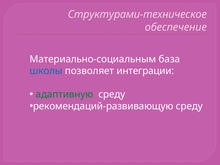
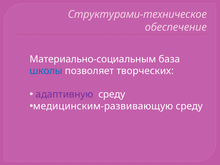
интеграции: интеграции -> творческих
адаптивную colour: green -> purple
рекомендаций‑развивающую: рекомендаций‑развивающую -> медицинским‑развивающую
